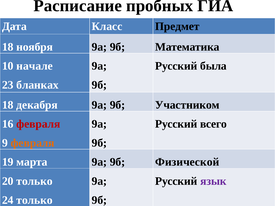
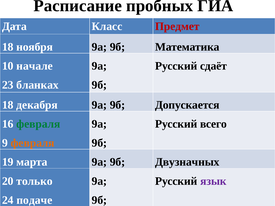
Предмет colour: black -> red
была: была -> сдаёт
Участником: Участником -> Допускается
февраля at (38, 124) colour: red -> green
Физической: Физической -> Двузначных
24 только: только -> подаче
